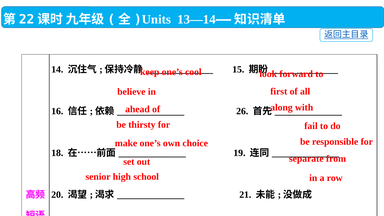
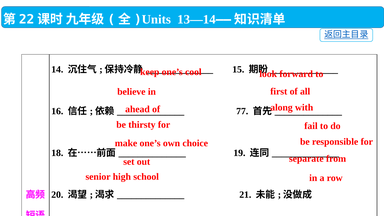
26 at (242, 111): 26 -> 77
